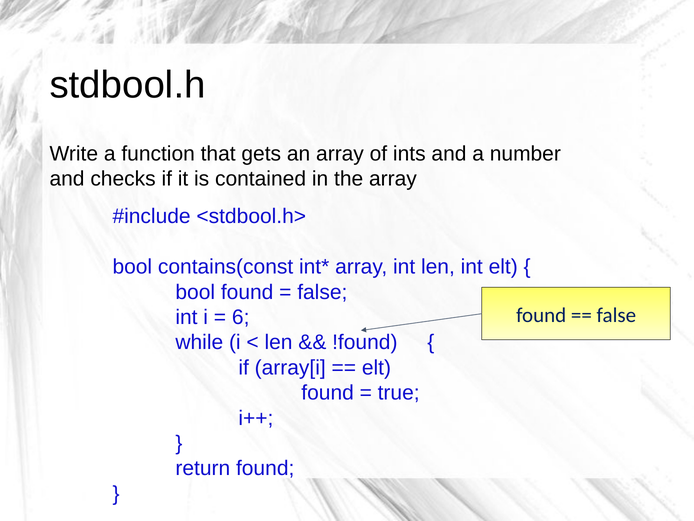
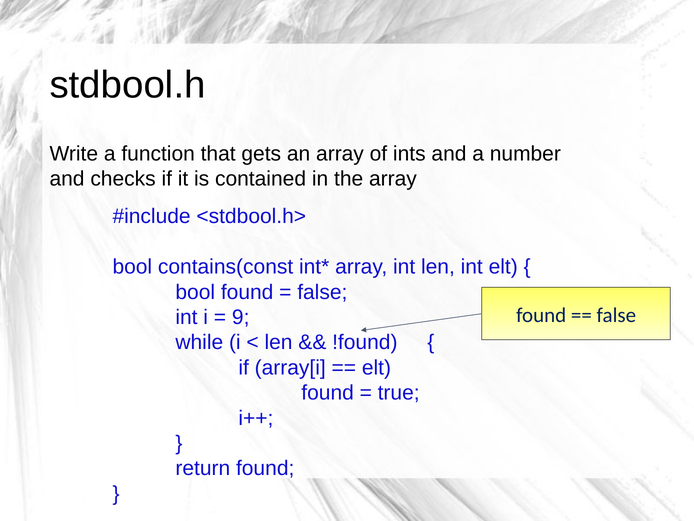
6: 6 -> 9
